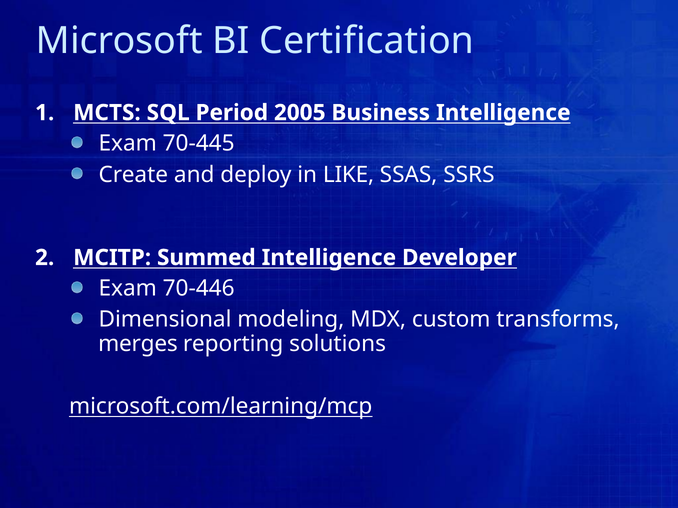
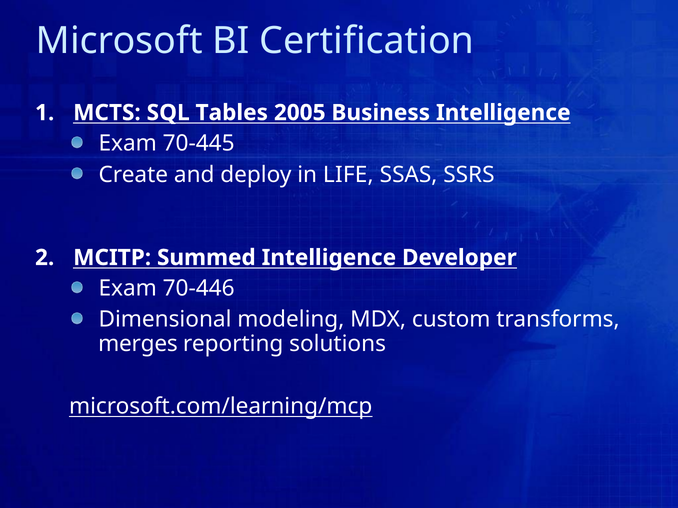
Period: Period -> Tables
LIKE: LIKE -> LIFE
